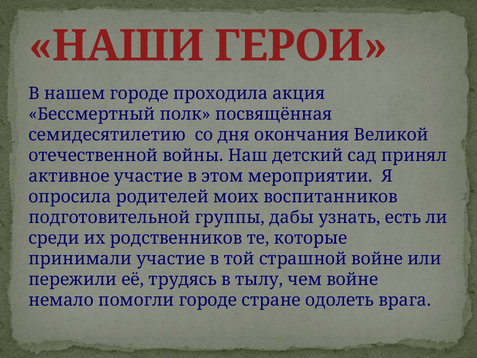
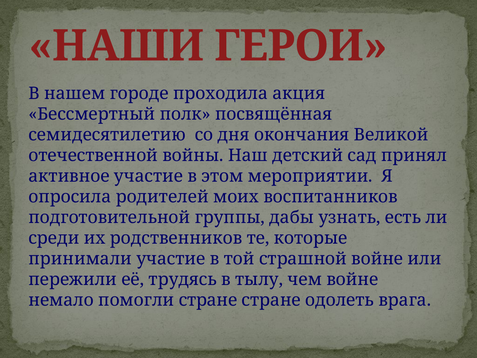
помогли городе: городе -> стране
